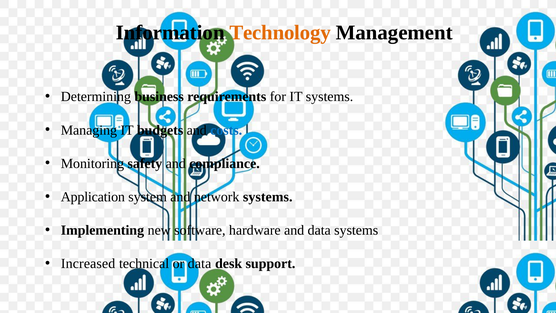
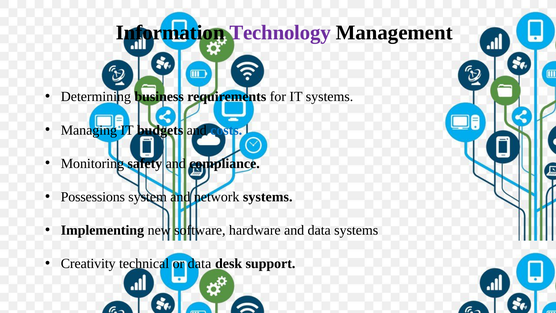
Technology colour: orange -> purple
Application: Application -> Possessions
Increased: Increased -> Creativity
